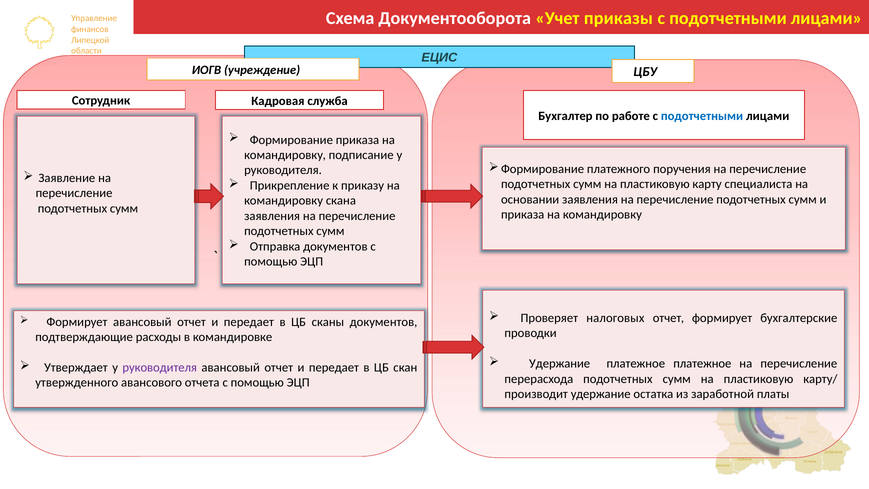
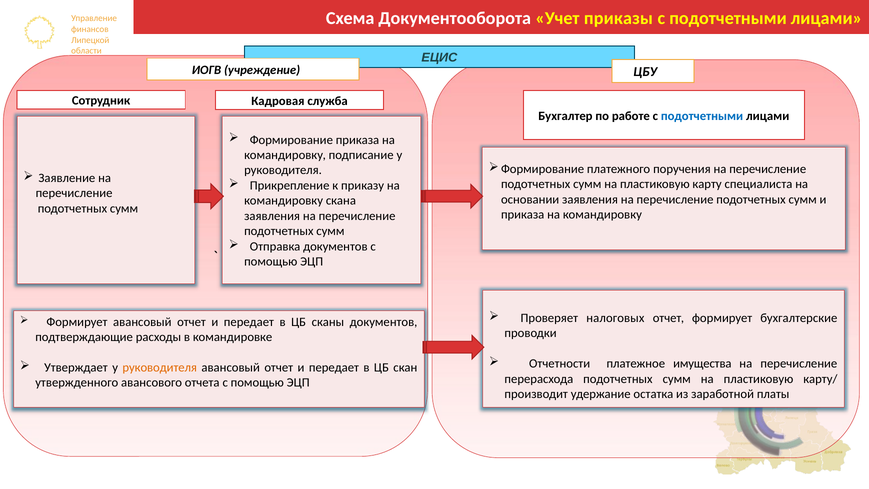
Удержание at (560, 364): Удержание -> Отчетности
платежное платежное: платежное -> имущества
руководителя at (160, 367) colour: purple -> orange
